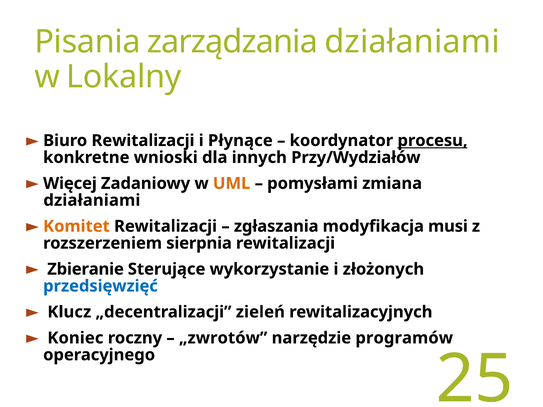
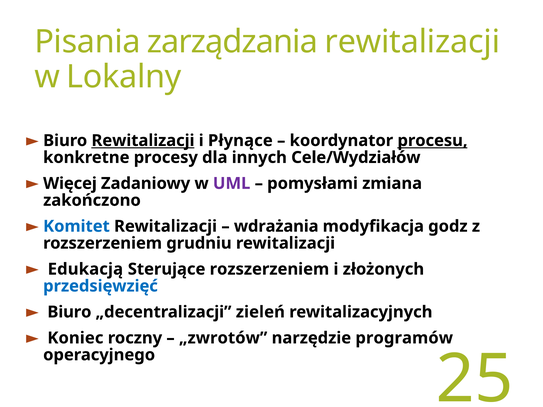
zarządzania działaniami: działaniami -> rewitalizacji
Rewitalizacji at (143, 141) underline: none -> present
wnioski: wnioski -> procesy
Przy/Wydziałów: Przy/Wydziałów -> Cele/Wydziałów
UML colour: orange -> purple
działaniami at (92, 200): działaniami -> zakończono
Komitet colour: orange -> blue
zgłaszania: zgłaszania -> wdrażania
musi: musi -> godz
sierpnia: sierpnia -> grudniu
Zbieranie: Zbieranie -> Edukacją
Sterujące wykorzystanie: wykorzystanie -> rozszerzeniem
Klucz at (69, 312): Klucz -> Biuro
